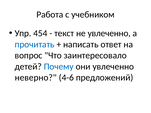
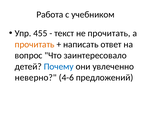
454: 454 -> 455
не увлеченно: увлеченно -> прочитать
прочитать at (35, 44) colour: blue -> orange
